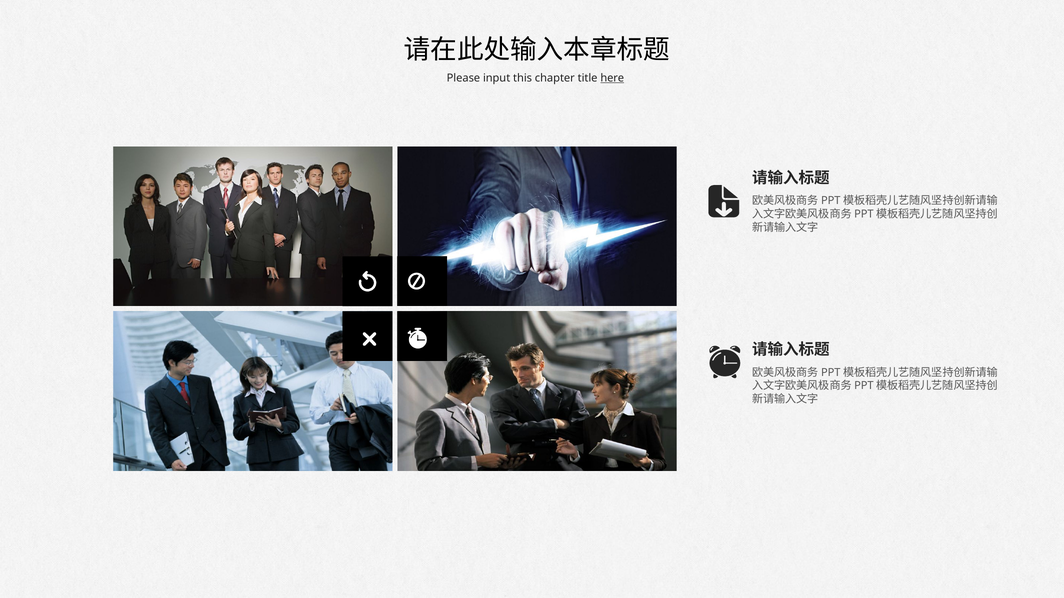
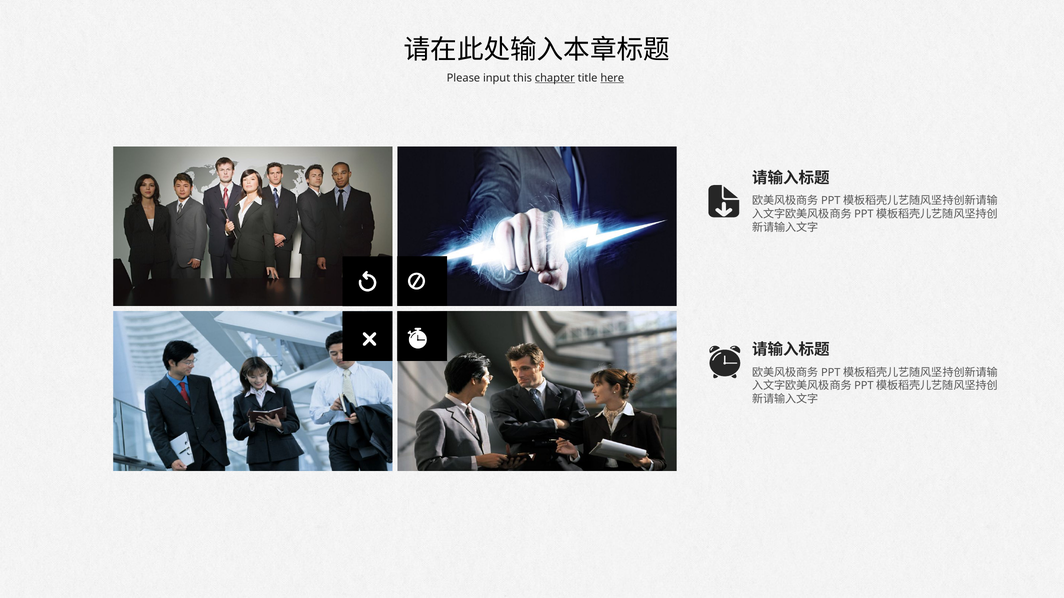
chapter underline: none -> present
